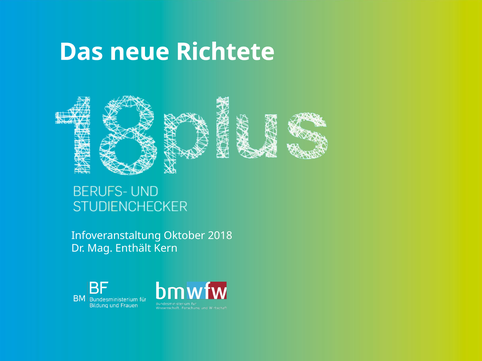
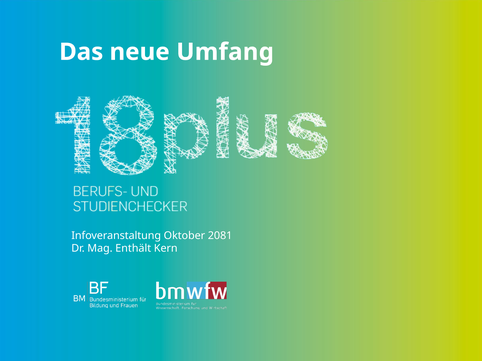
Richtete: Richtete -> Umfang
2018: 2018 -> 2081
